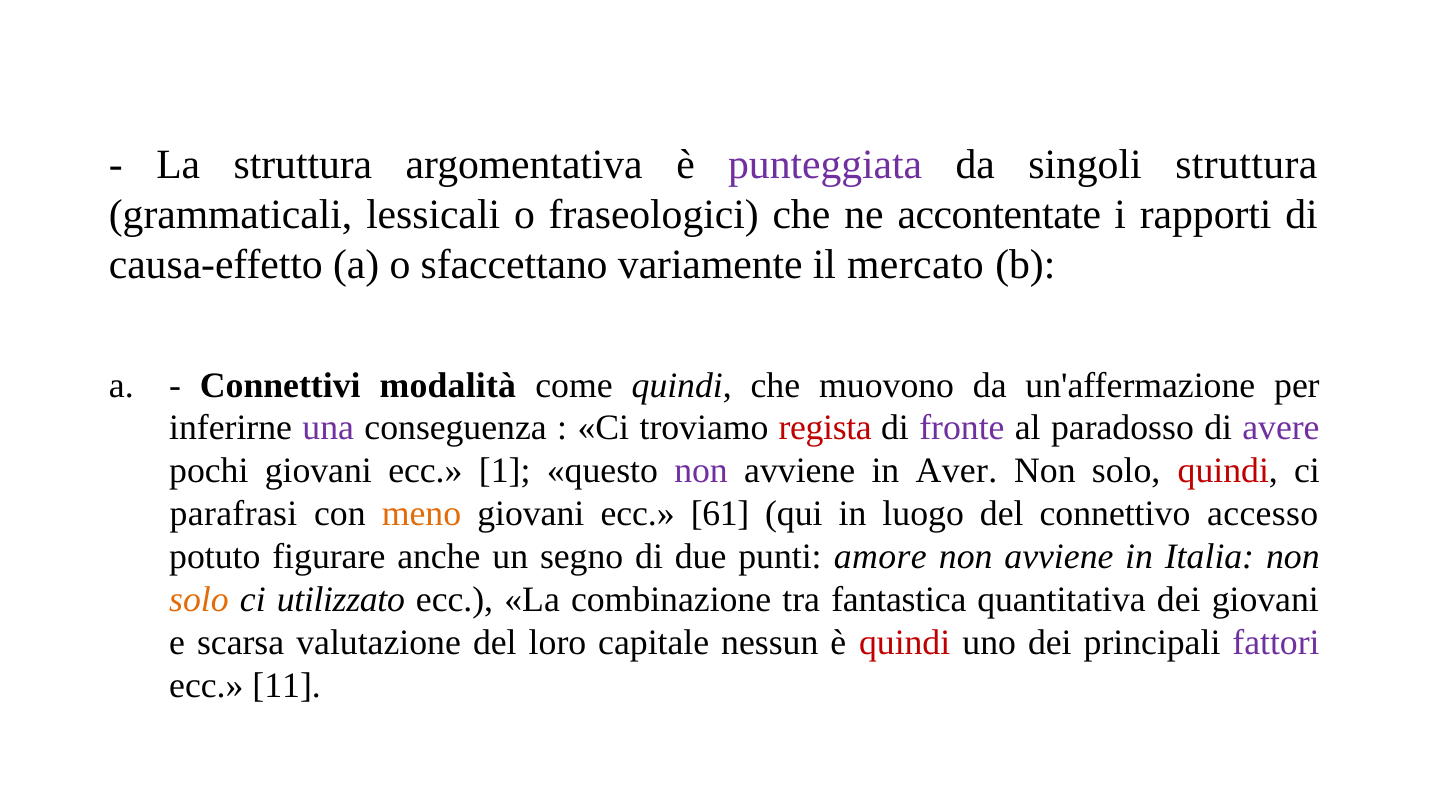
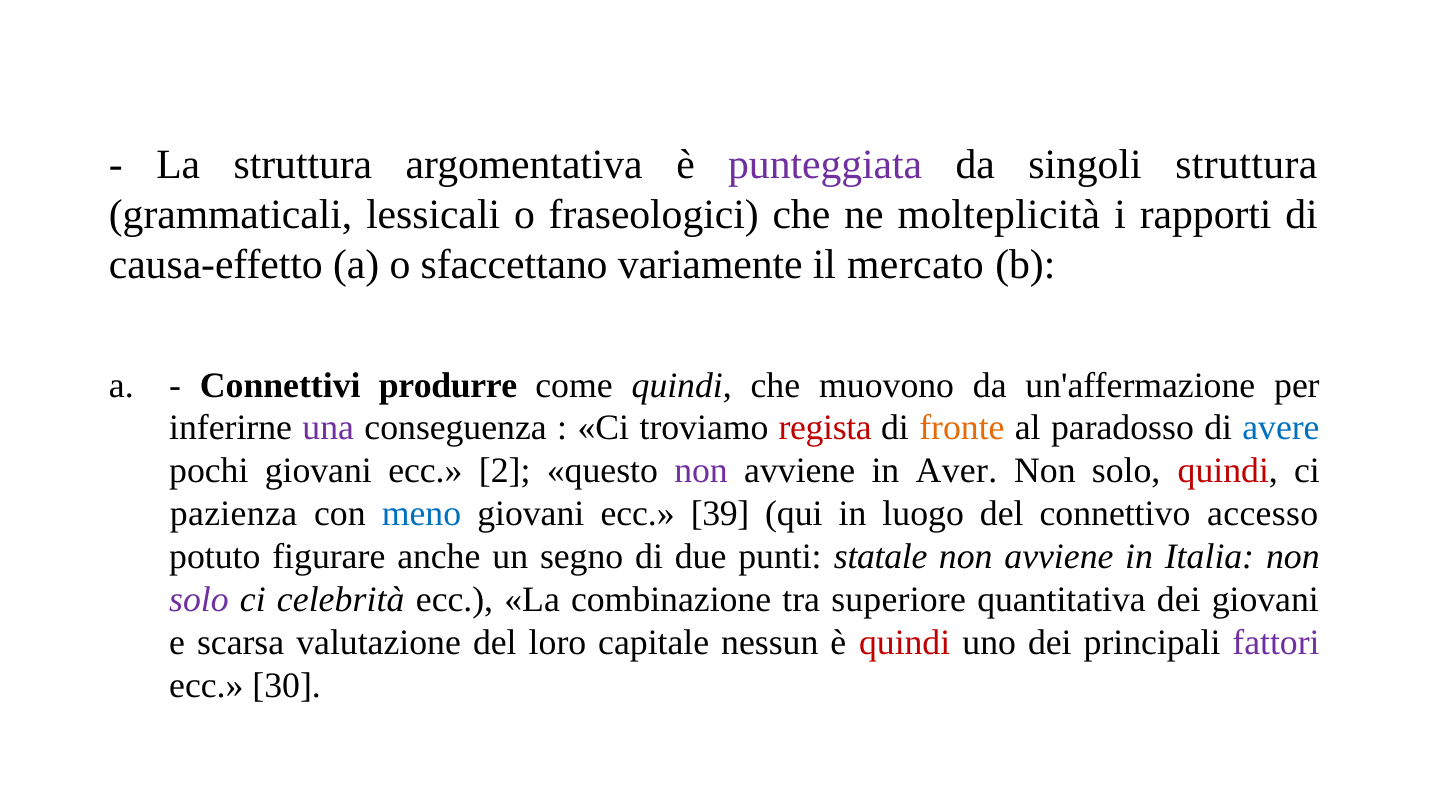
accontentate: accontentate -> molteplicità
modalità: modalità -> produrre
fronte colour: purple -> orange
avere colour: purple -> blue
1: 1 -> 2
parafrasi: parafrasi -> pazienza
meno colour: orange -> blue
61: 61 -> 39
amore: amore -> statale
solo at (199, 600) colour: orange -> purple
utilizzato: utilizzato -> celebrità
fantastica: fantastica -> superiore
11: 11 -> 30
